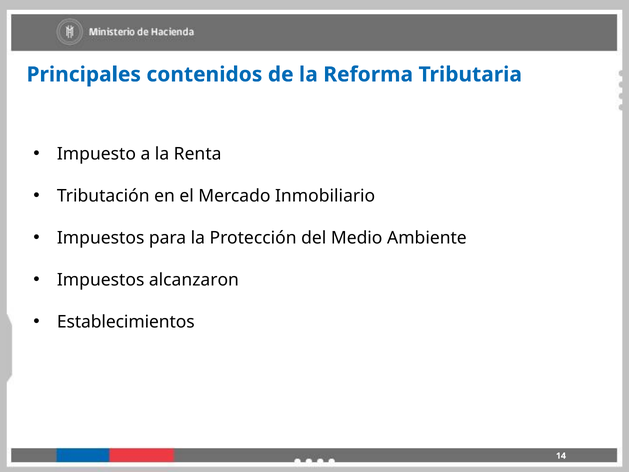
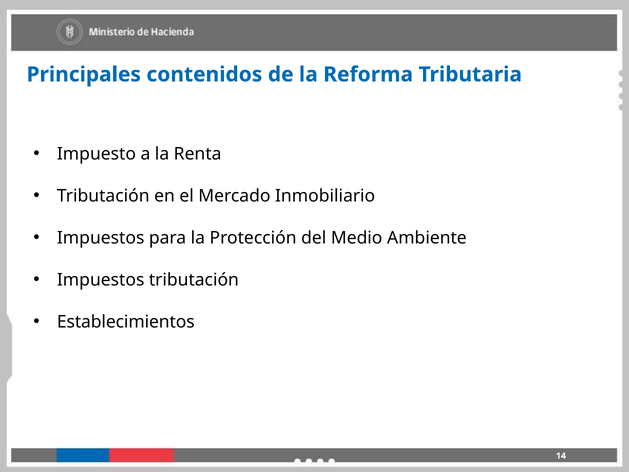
Impuestos alcanzaron: alcanzaron -> tributación
